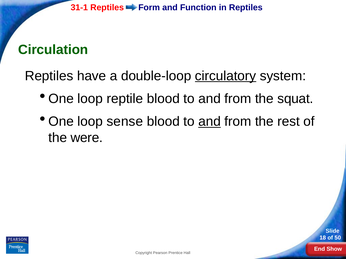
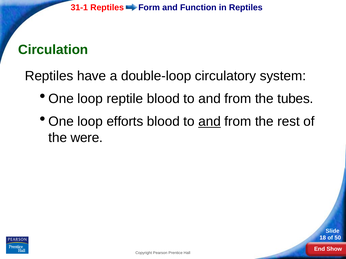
circulatory underline: present -> none
squat: squat -> tubes
sense: sense -> efforts
